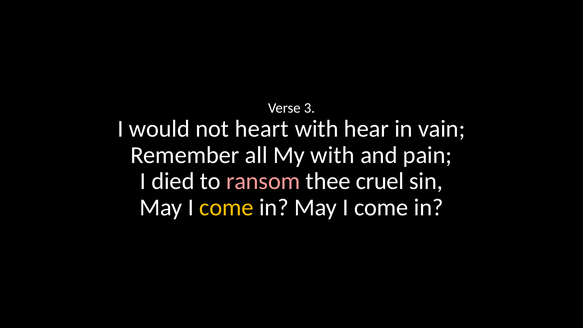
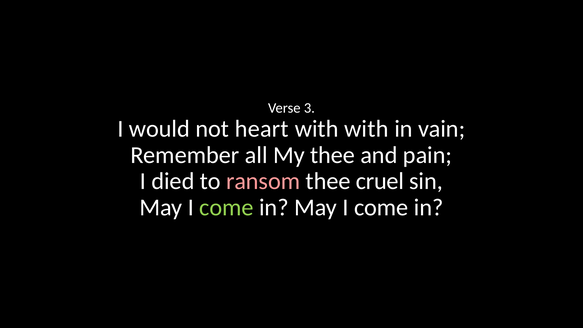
with hear: hear -> with
My with: with -> thee
come at (226, 207) colour: yellow -> light green
